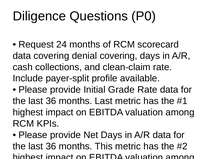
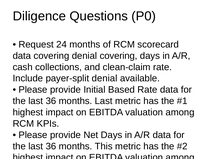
payer-split profile: profile -> denial
Grade: Grade -> Based
